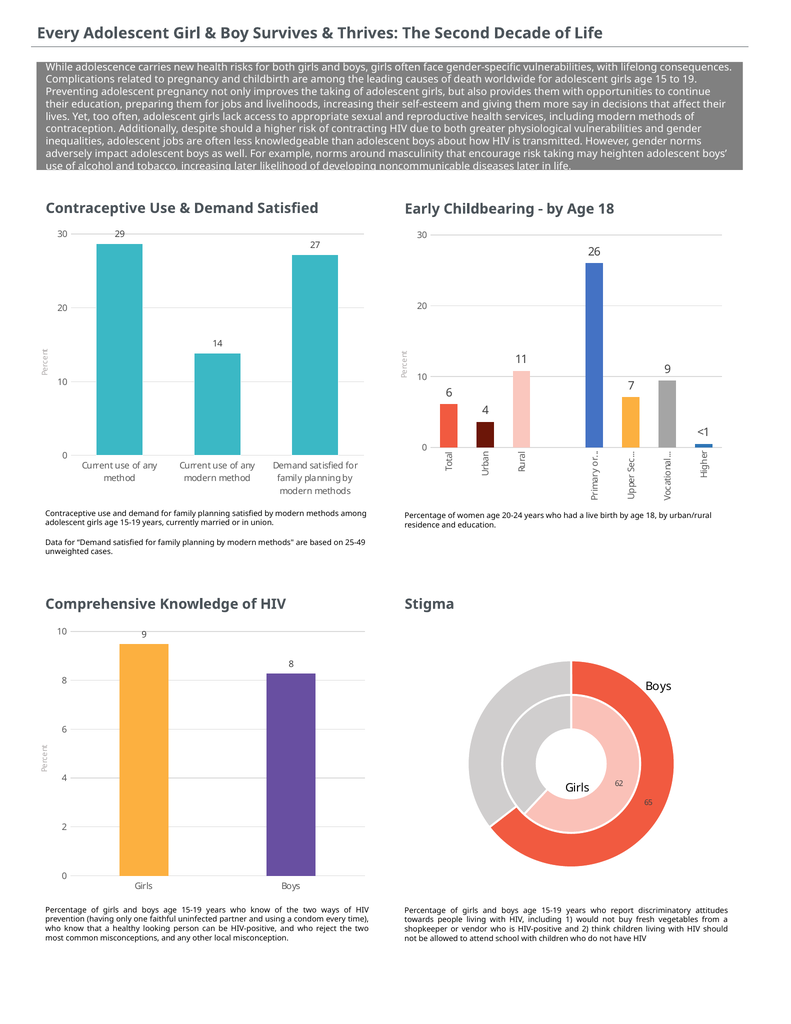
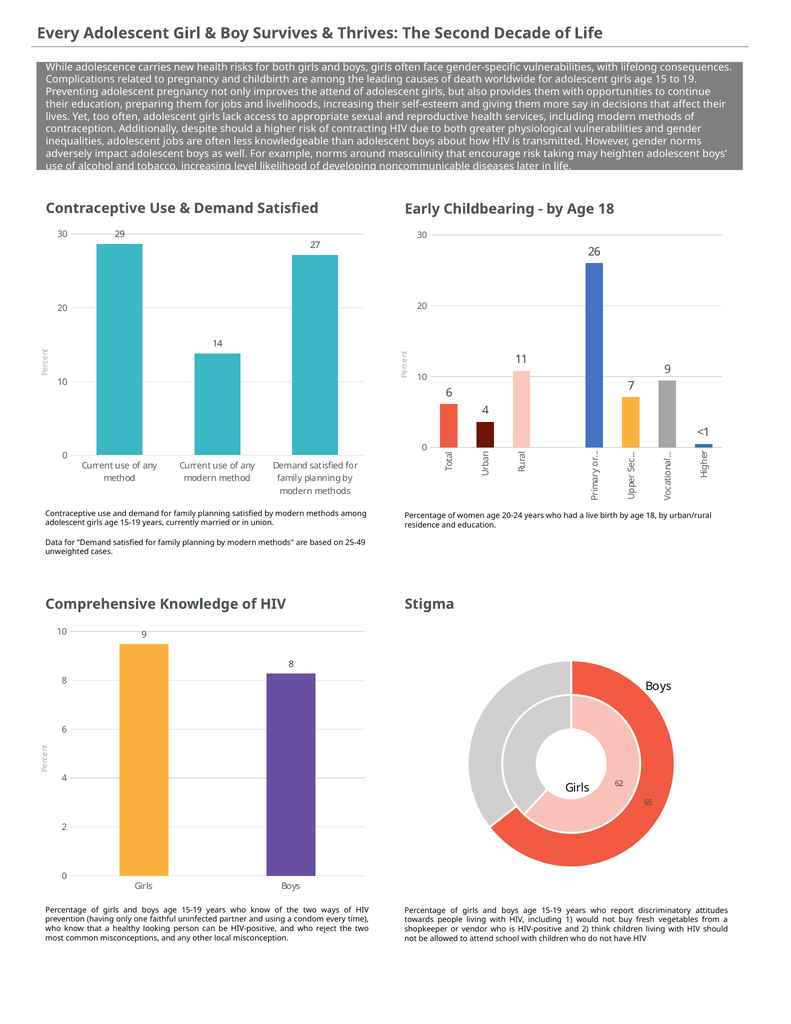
the taking: taking -> attend
increasing later: later -> level
